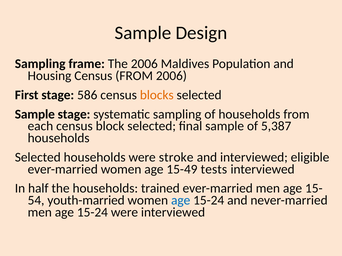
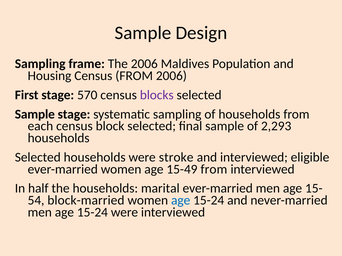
586: 586 -> 570
blocks colour: orange -> purple
5,387: 5,387 -> 2,293
15-49 tests: tests -> from
trained: trained -> marital
youth-married: youth-married -> block-married
